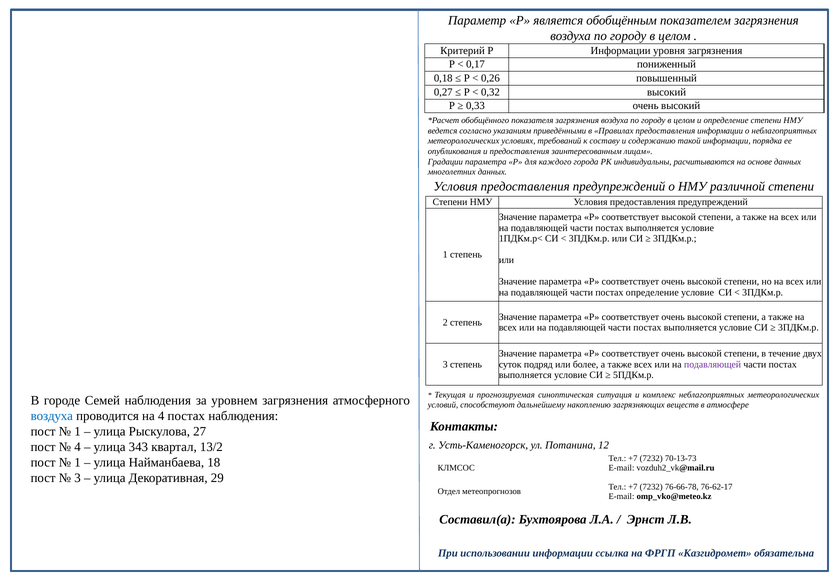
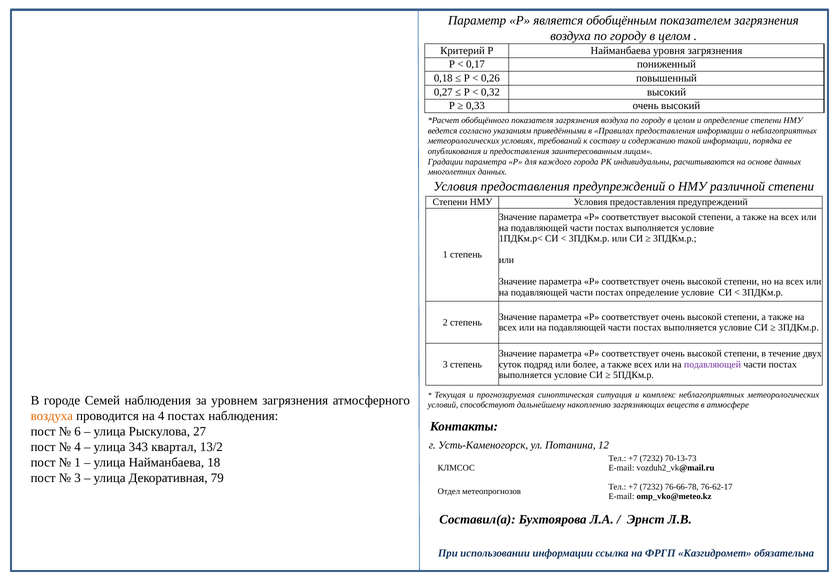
Р Информации: Информации -> Найманбаева
воздуха at (52, 416) colour: blue -> orange
1 at (78, 432): 1 -> 6
29: 29 -> 79
